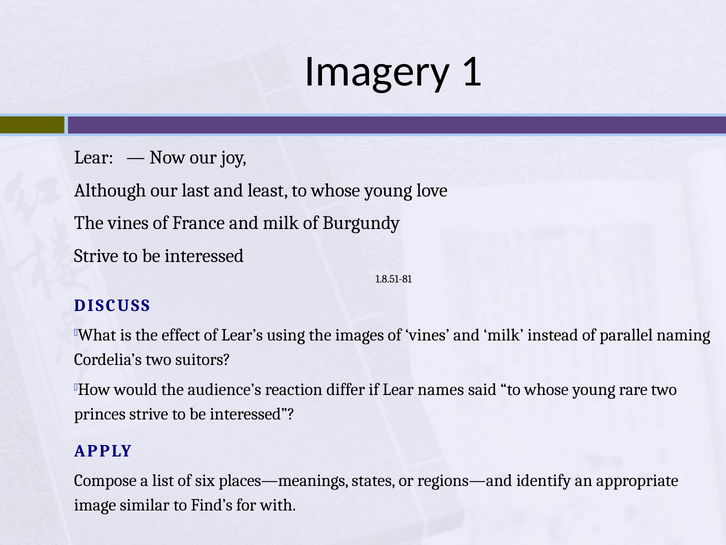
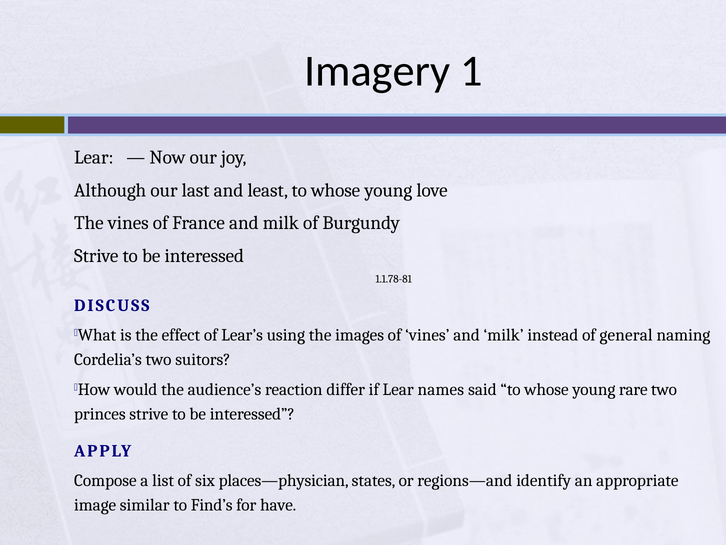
1.8.51-81: 1.8.51-81 -> 1.1.78-81
parallel: parallel -> general
places—meanings: places—meanings -> places—physician
with: with -> have
